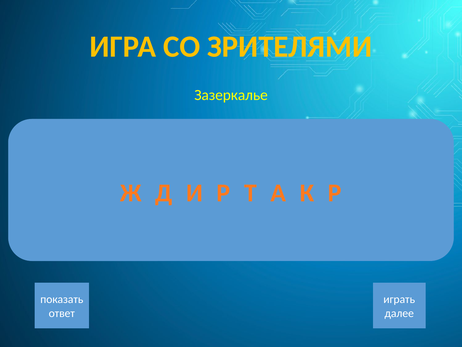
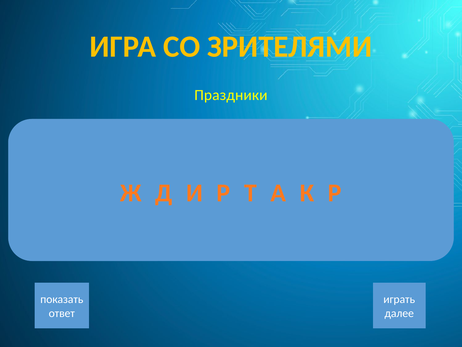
Зазеркалье: Зазеркалье -> Праздники
